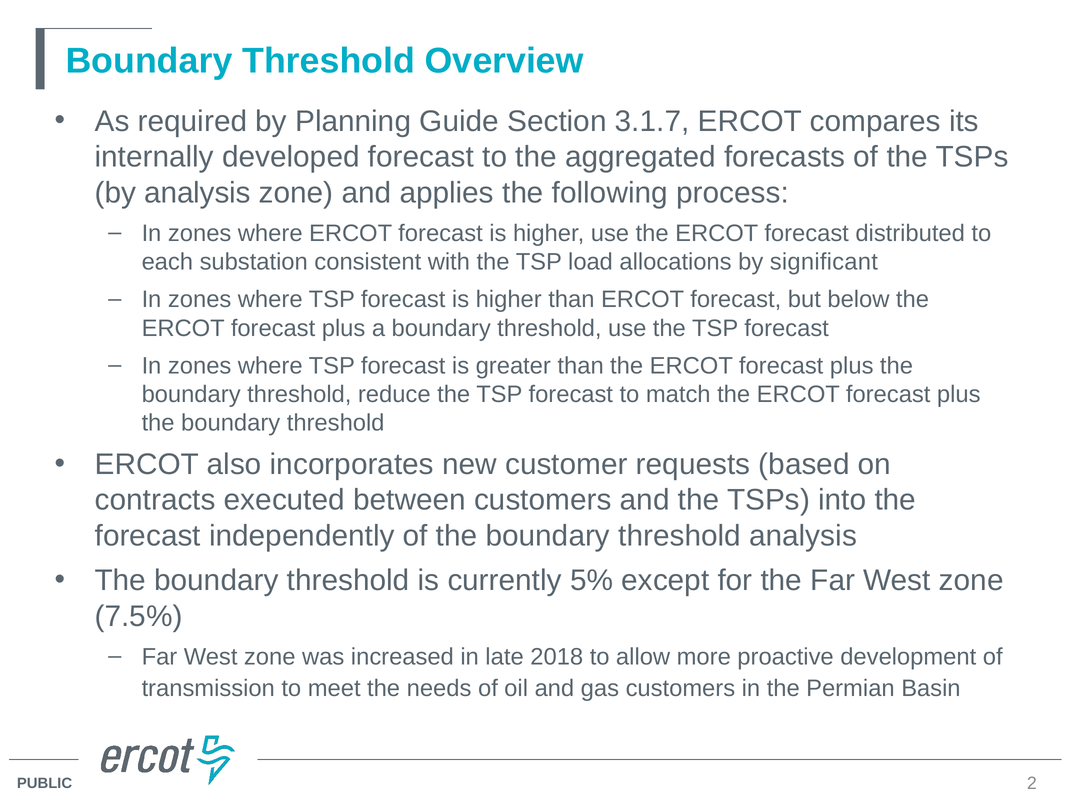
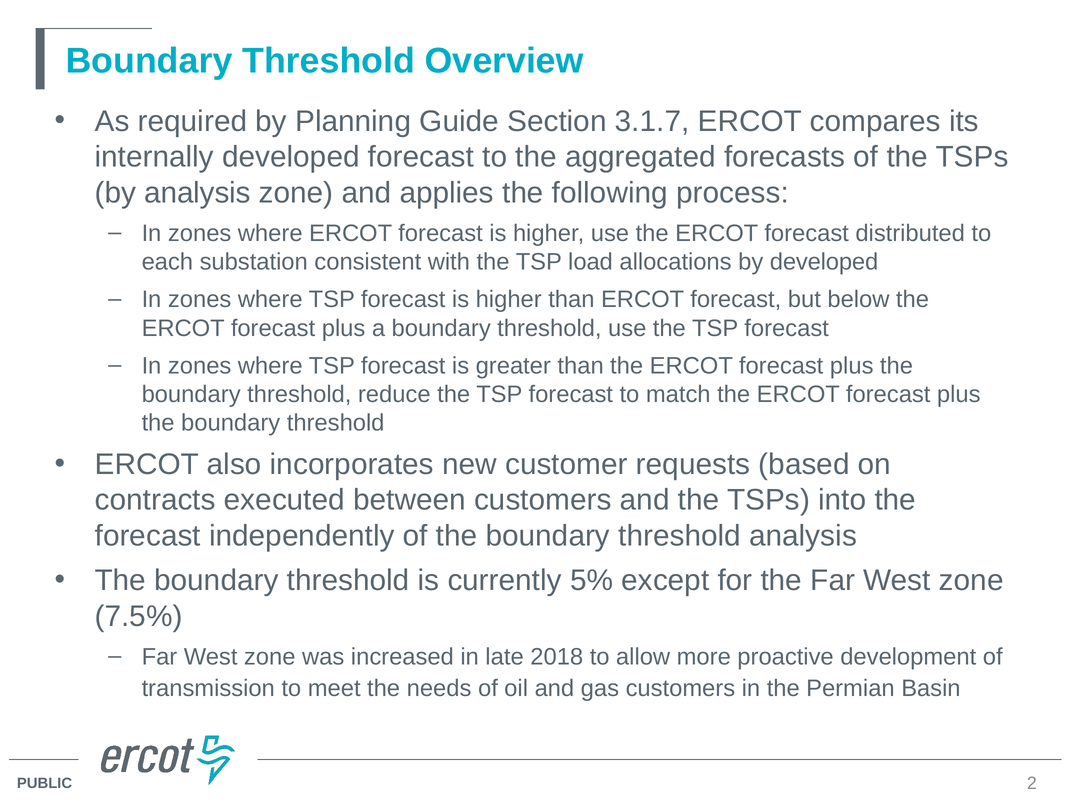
by significant: significant -> developed
